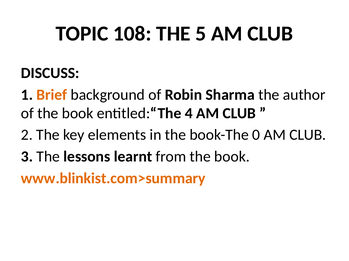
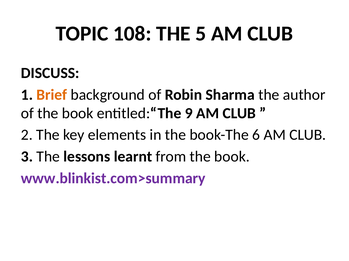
4: 4 -> 9
0: 0 -> 6
www.blinkist.com>summary colour: orange -> purple
